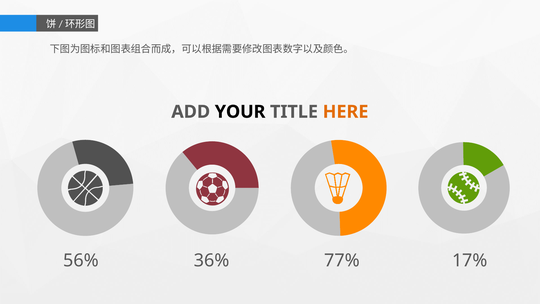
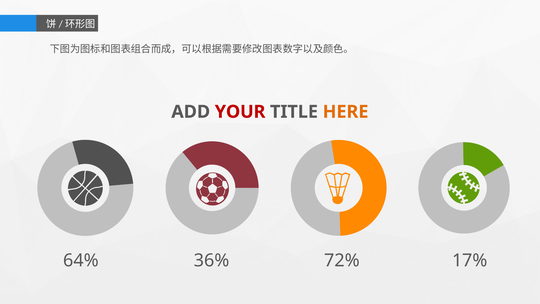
YOUR colour: black -> red
56%: 56% -> 64%
77%: 77% -> 72%
